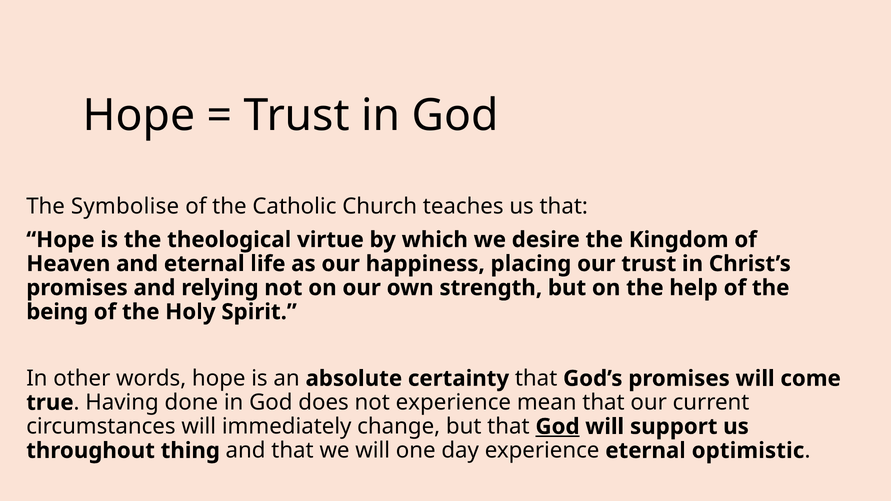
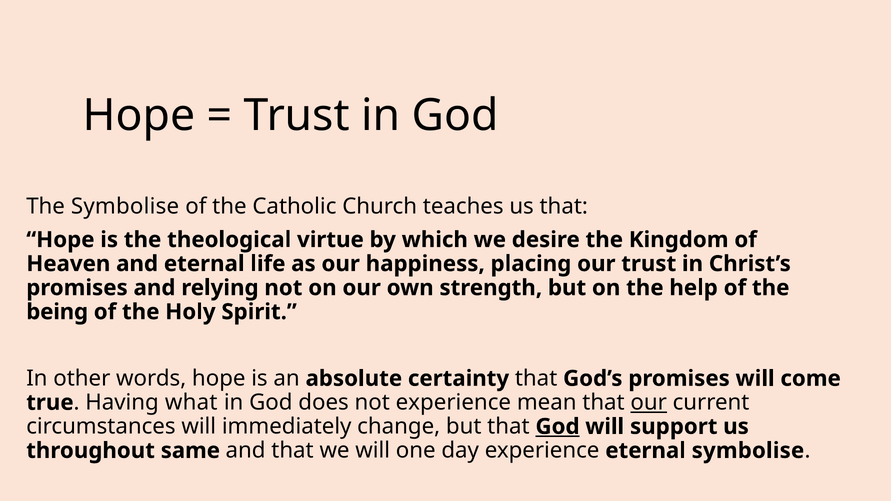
done: done -> what
our at (649, 403) underline: none -> present
thing: thing -> same
eternal optimistic: optimistic -> symbolise
